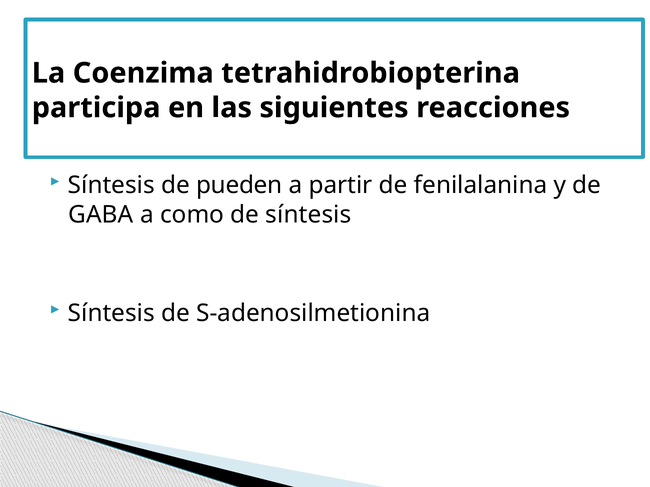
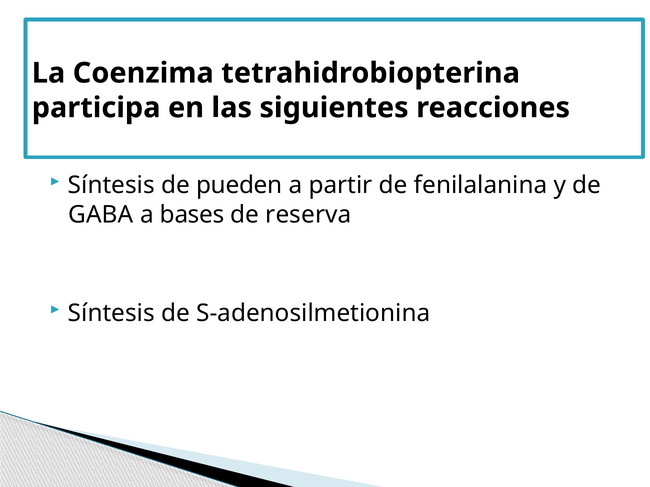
como: como -> bases
de síntesis: síntesis -> reserva
